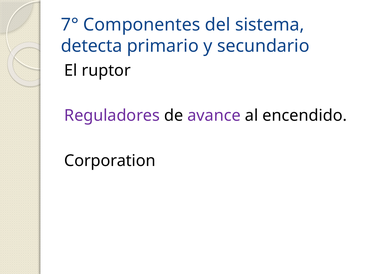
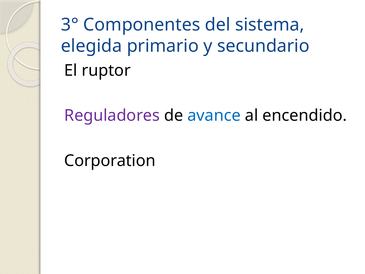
7°: 7° -> 3°
detecta: detecta -> elegida
avance colour: purple -> blue
